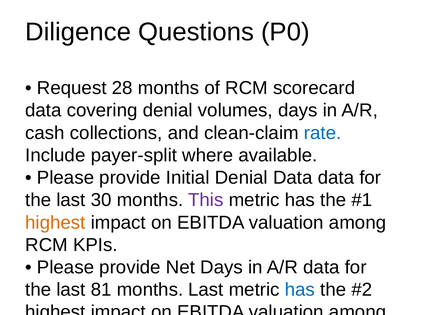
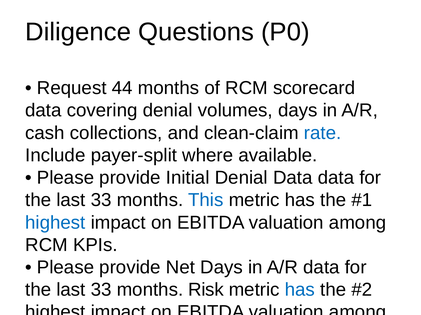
28: 28 -> 44
30 at (101, 201): 30 -> 33
This at (206, 201) colour: purple -> blue
highest at (55, 223) colour: orange -> blue
81 at (101, 290): 81 -> 33
months Last: Last -> Risk
